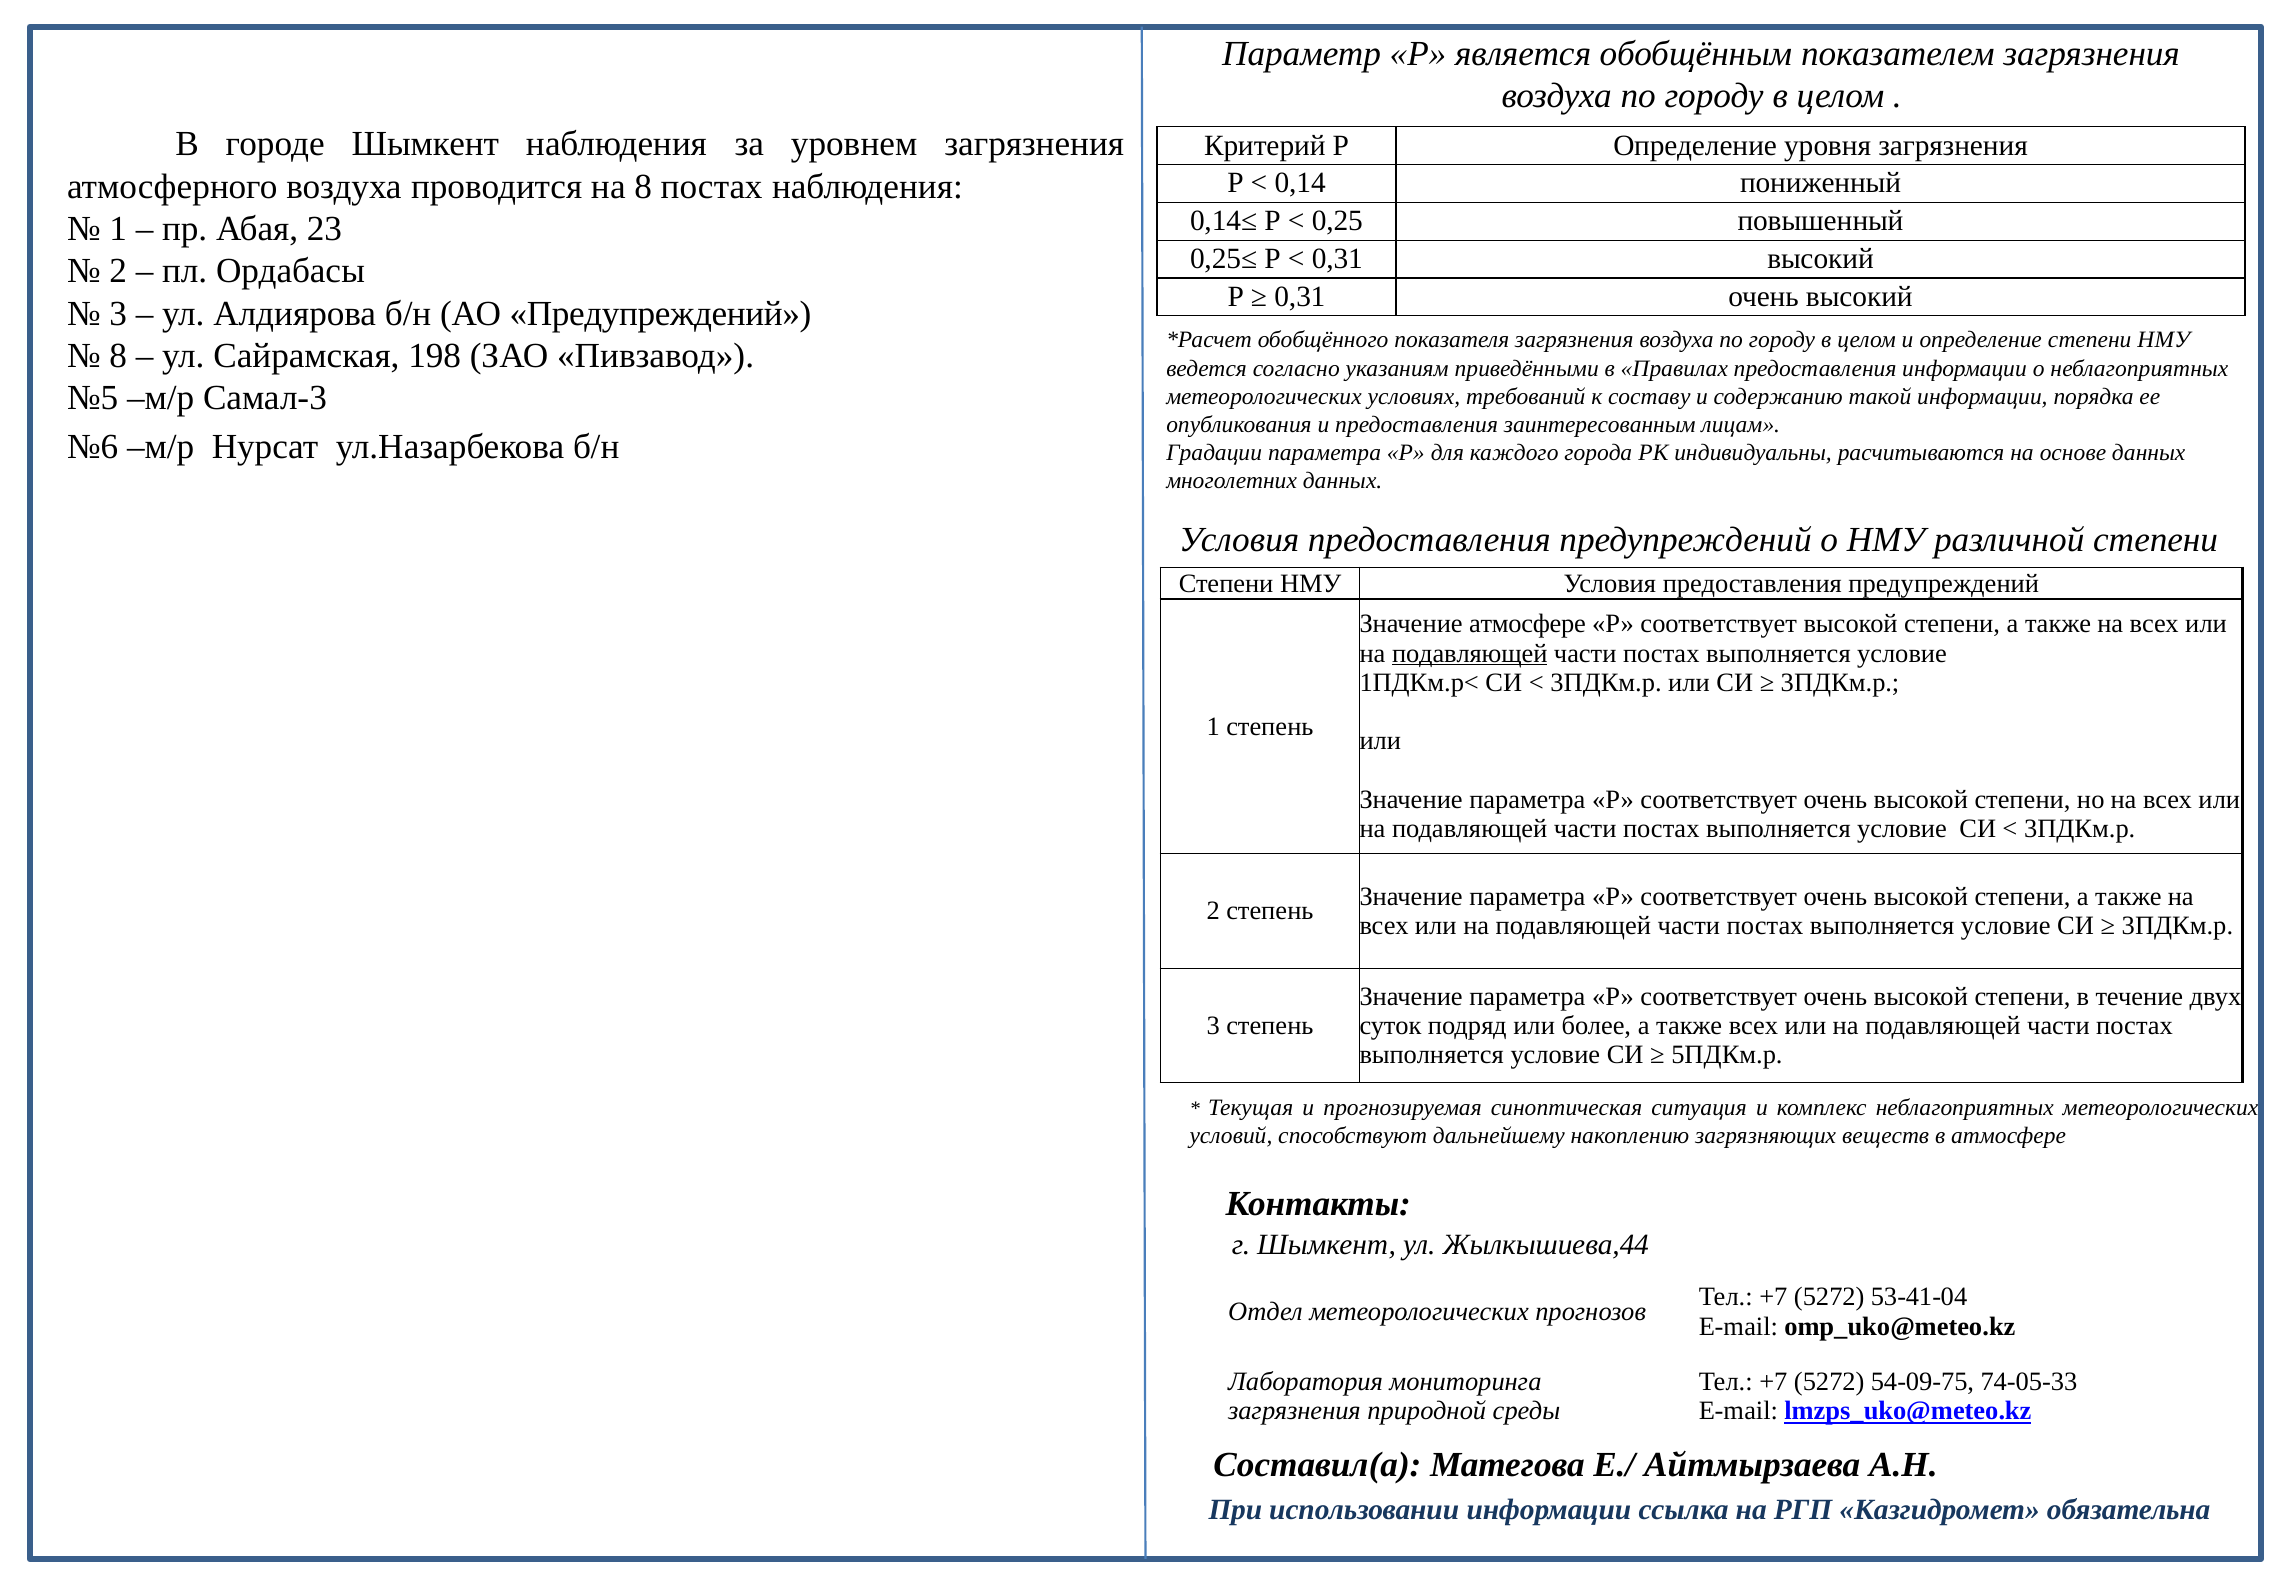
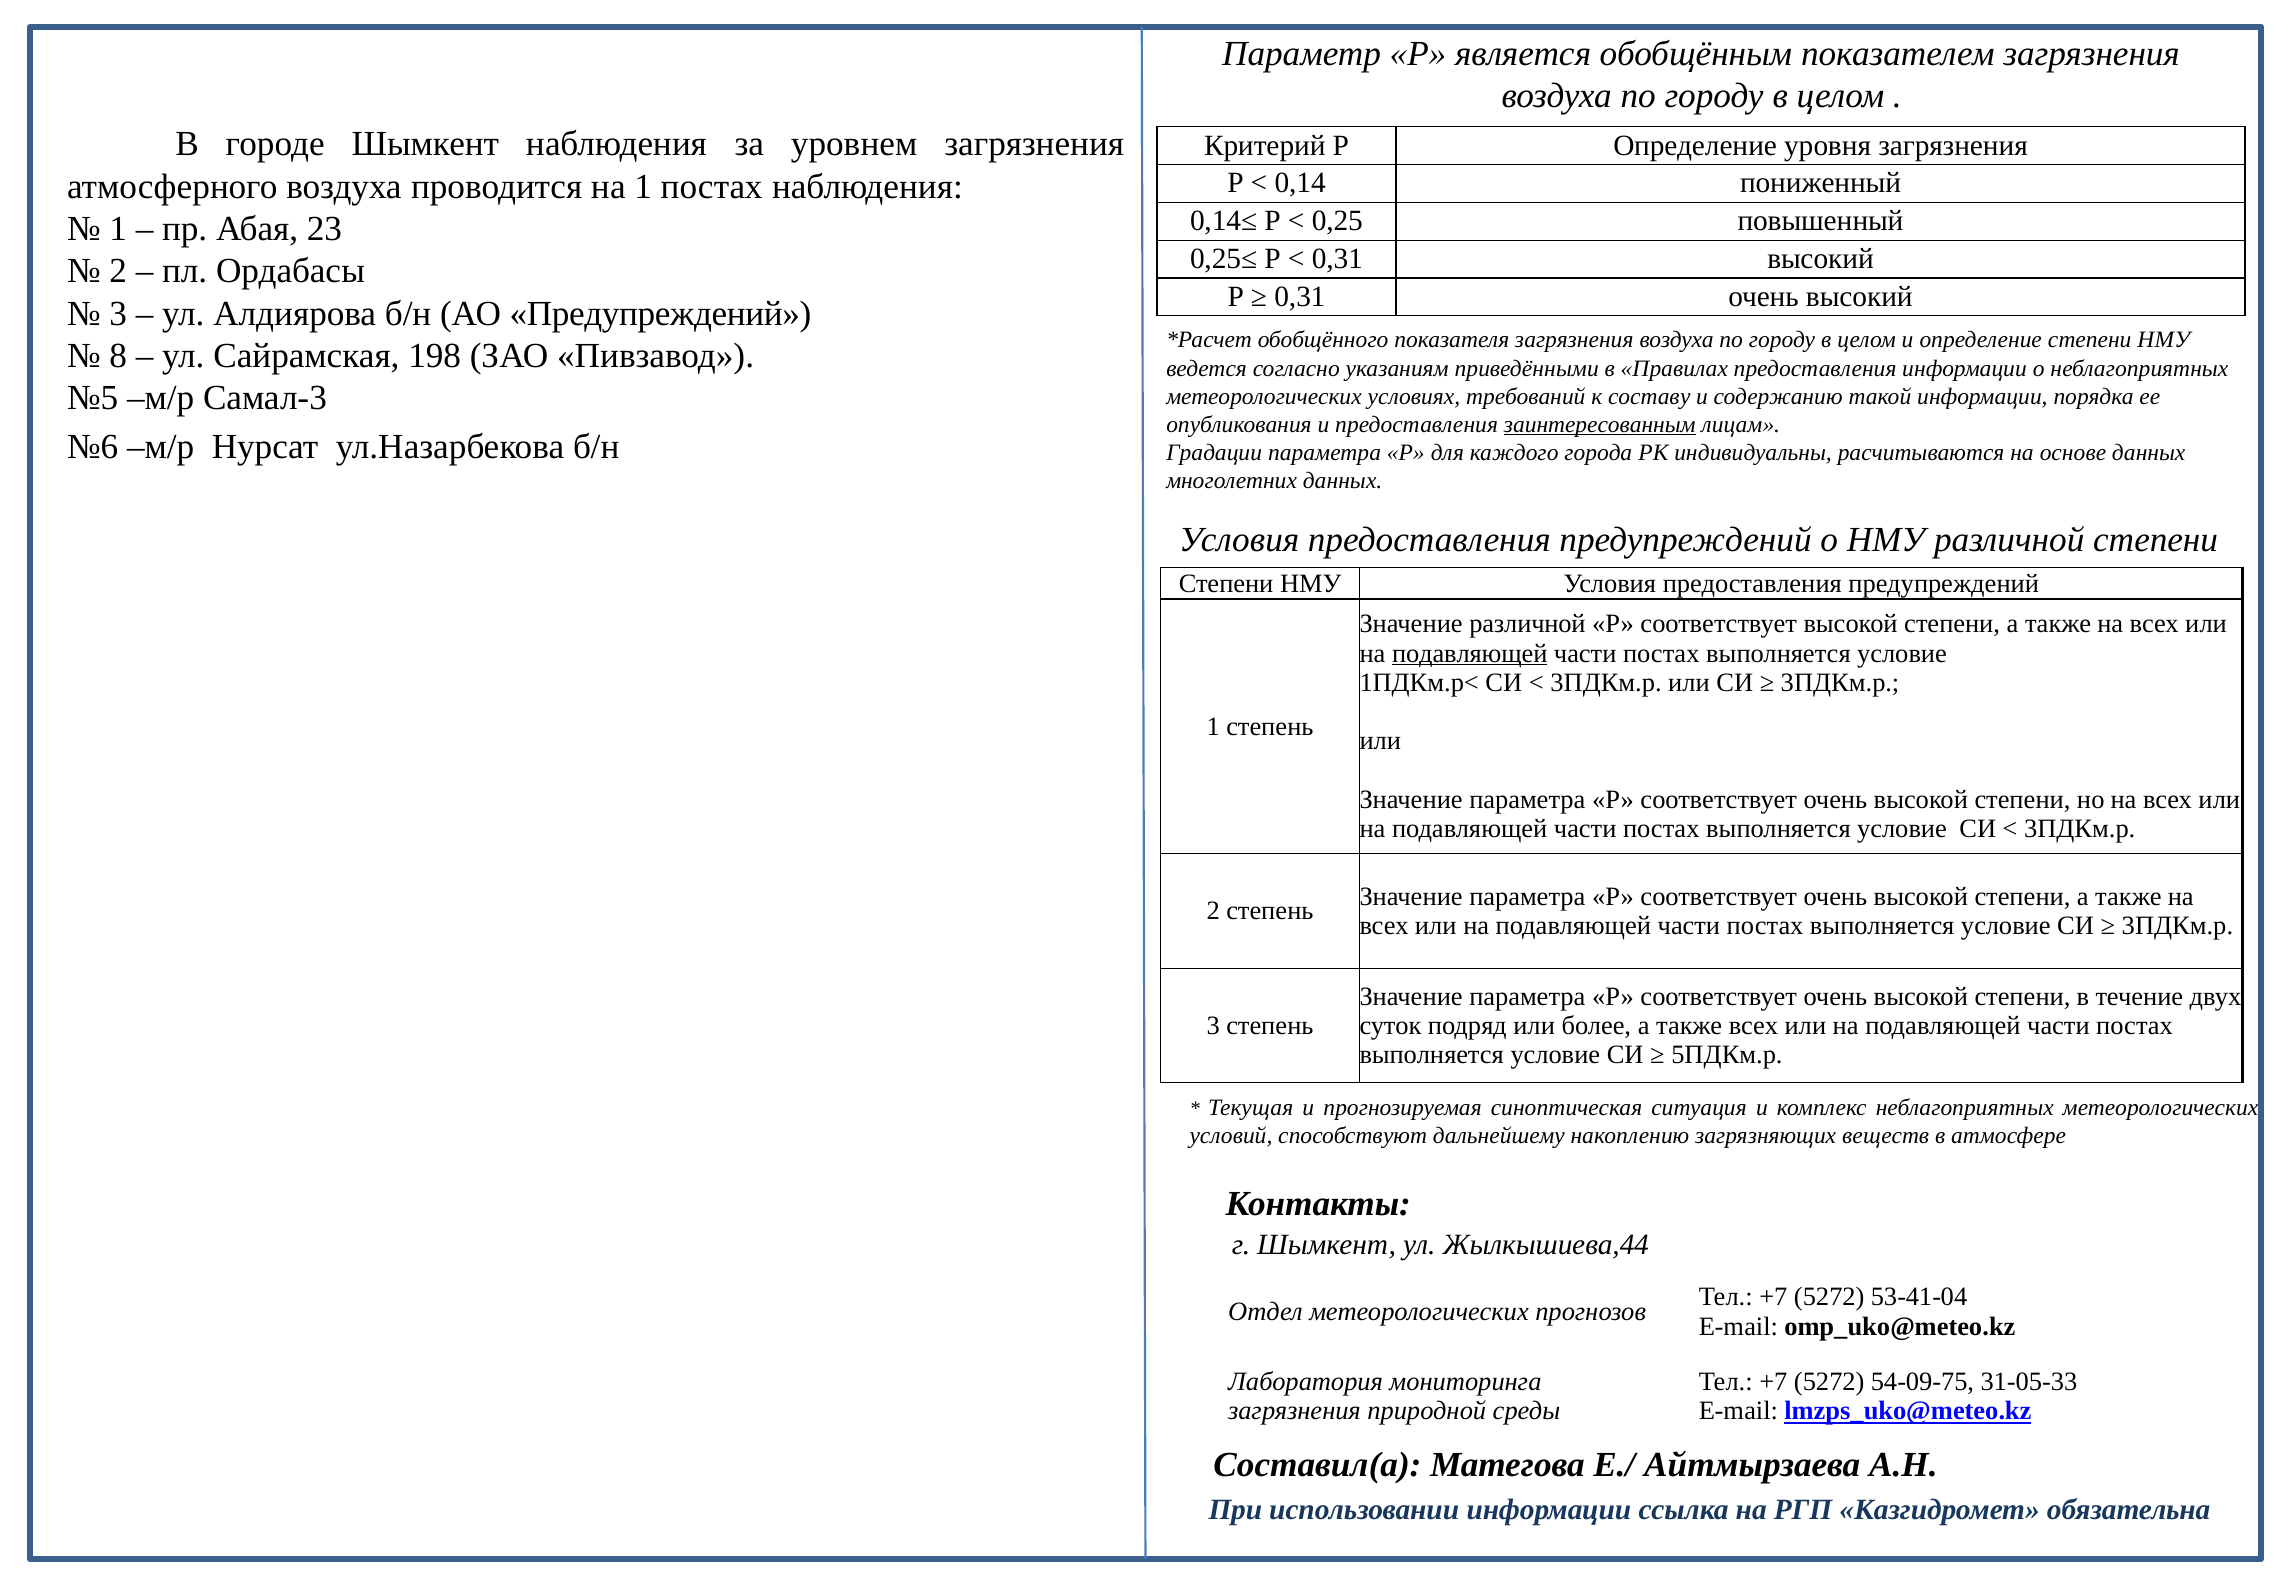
на 8: 8 -> 1
заинтересованным underline: none -> present
Значение атмосфере: атмосфере -> различной
74-05-33: 74-05-33 -> 31-05-33
